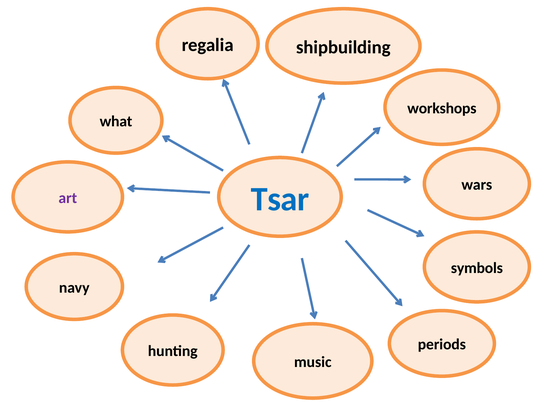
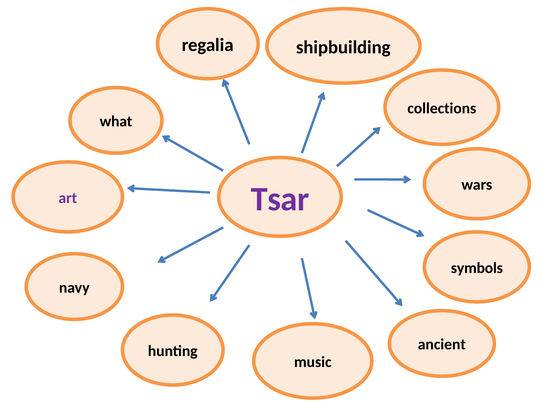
workshops: workshops -> collections
Tsar colour: blue -> purple
periods: periods -> ancient
